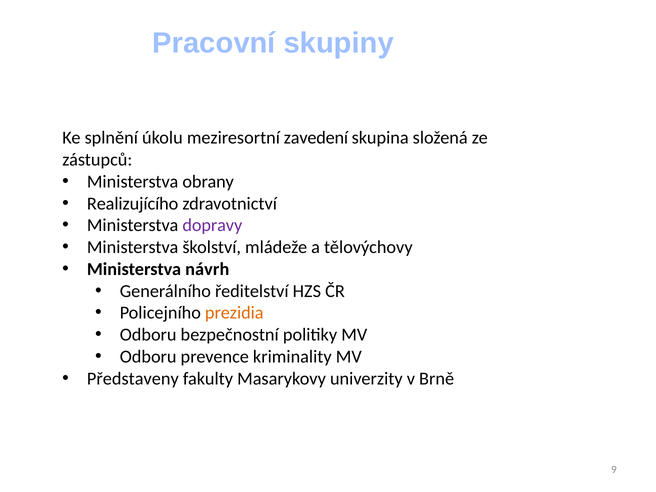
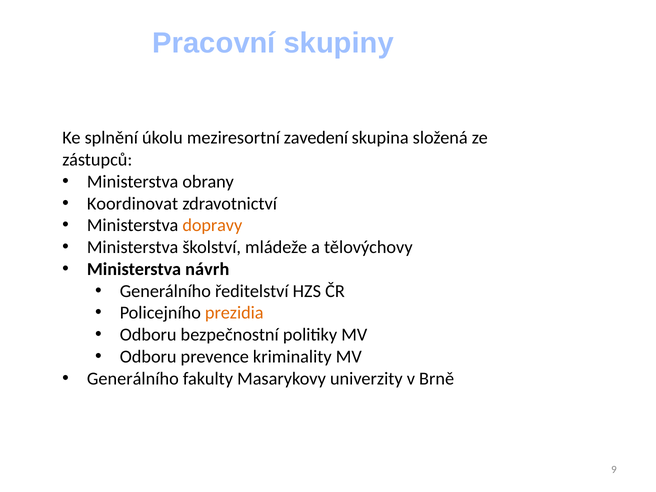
Realizujícího: Realizujícího -> Koordinovat
dopravy colour: purple -> orange
Představeny at (133, 379): Představeny -> Generálního
